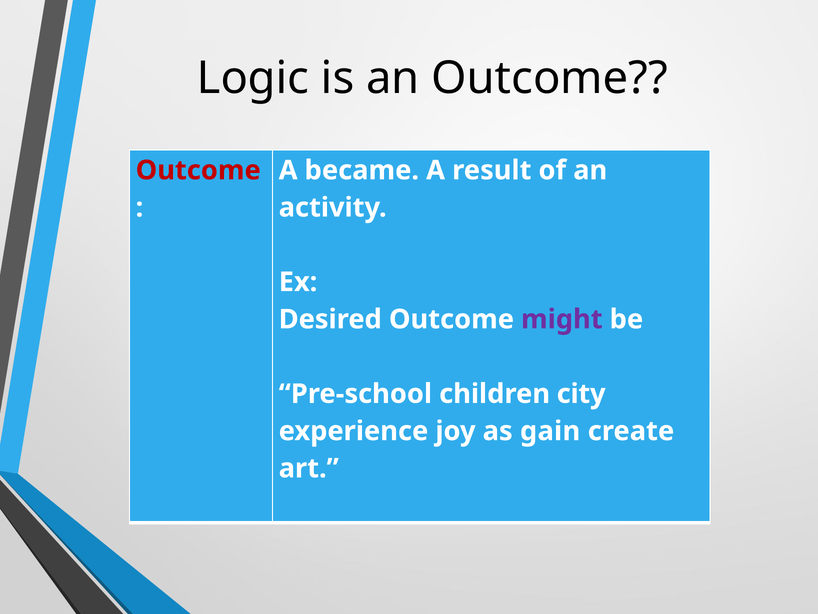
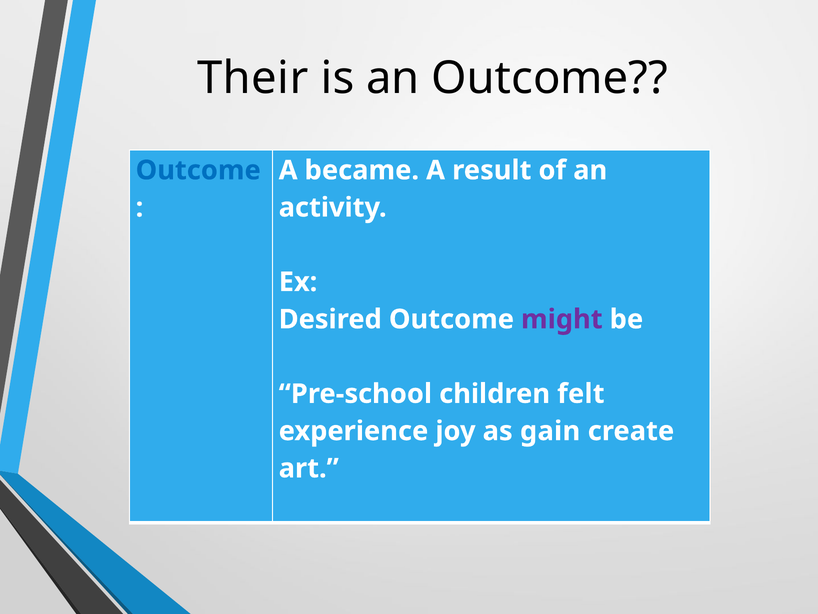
Logic: Logic -> Their
Outcome at (198, 170) colour: red -> blue
city: city -> felt
